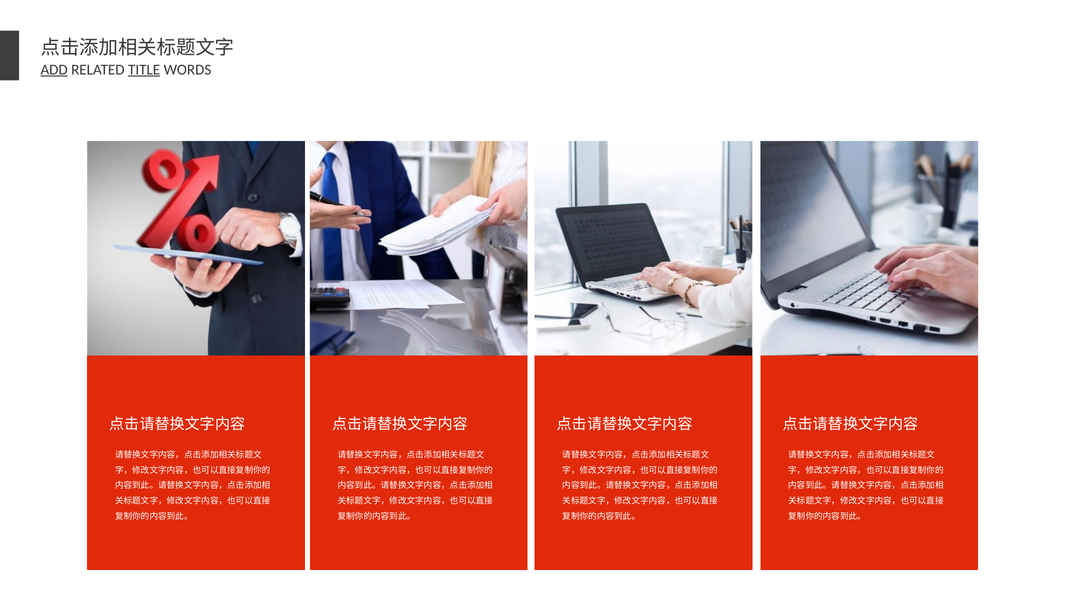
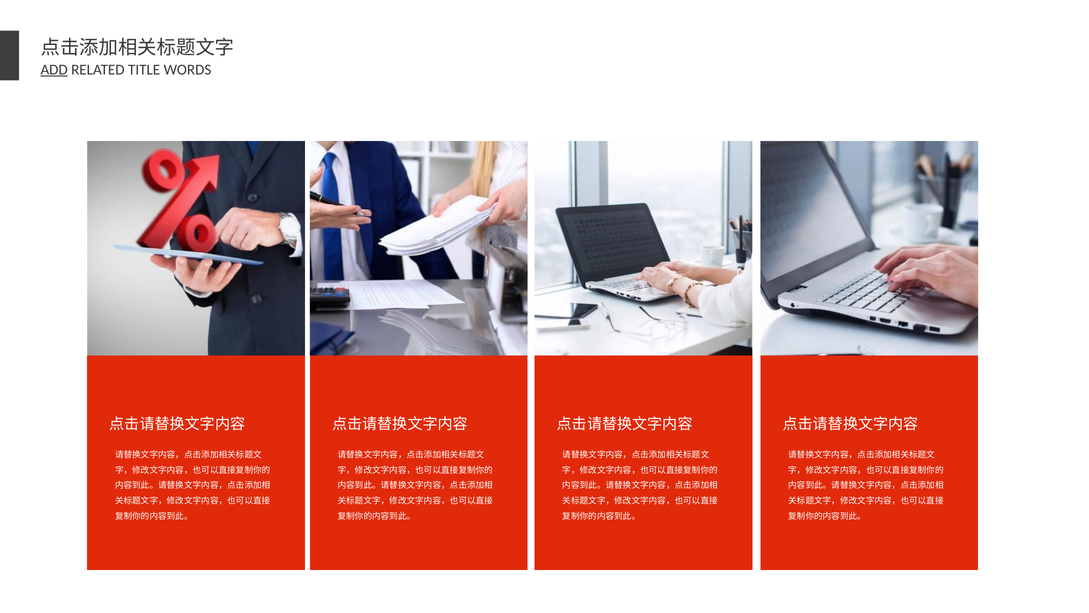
TITLE underline: present -> none
